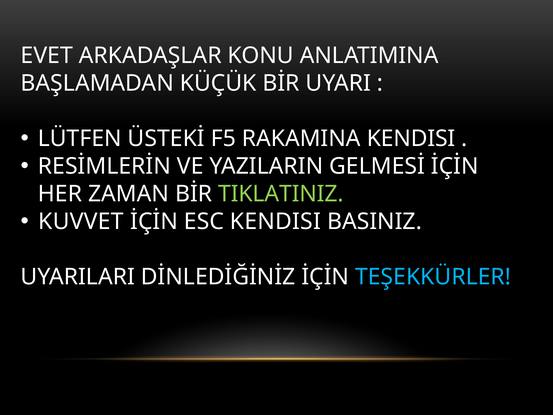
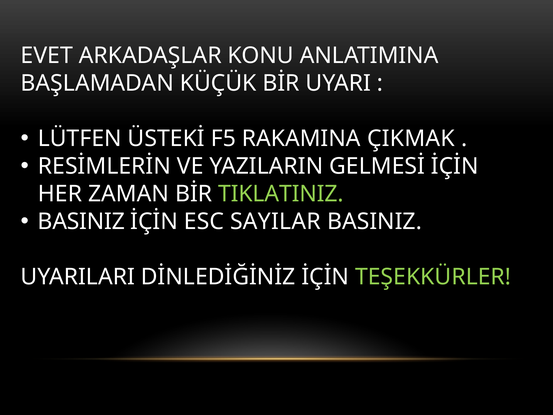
RAKAMINA KENDISI: KENDISI -> ÇIKMAK
KUVVET at (81, 222): KUVVET -> BASINIZ
ESC KENDISI: KENDISI -> SAYILAR
TEŞEKKÜRLER colour: light blue -> light green
